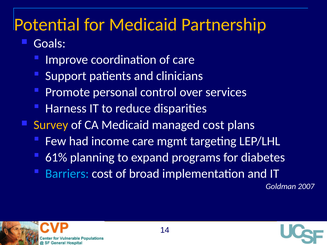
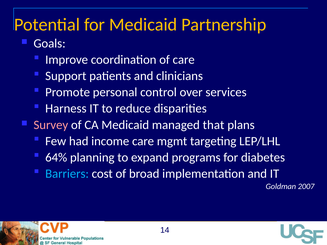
Survey colour: yellow -> pink
managed cost: cost -> that
61%: 61% -> 64%
